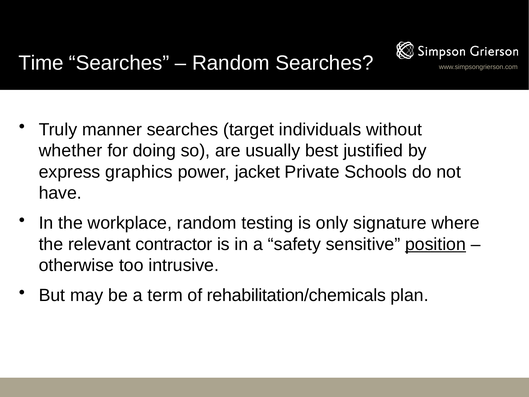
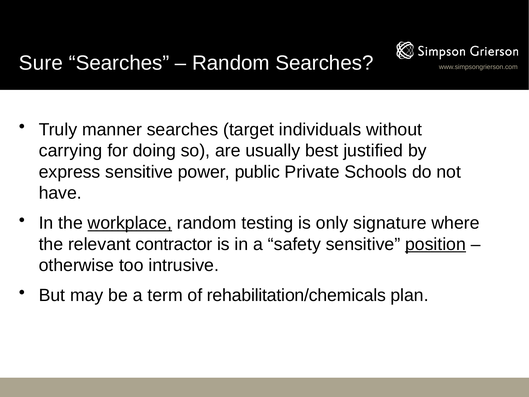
Time: Time -> Sure
whether: whether -> carrying
express graphics: graphics -> sensitive
jacket: jacket -> public
workplace underline: none -> present
